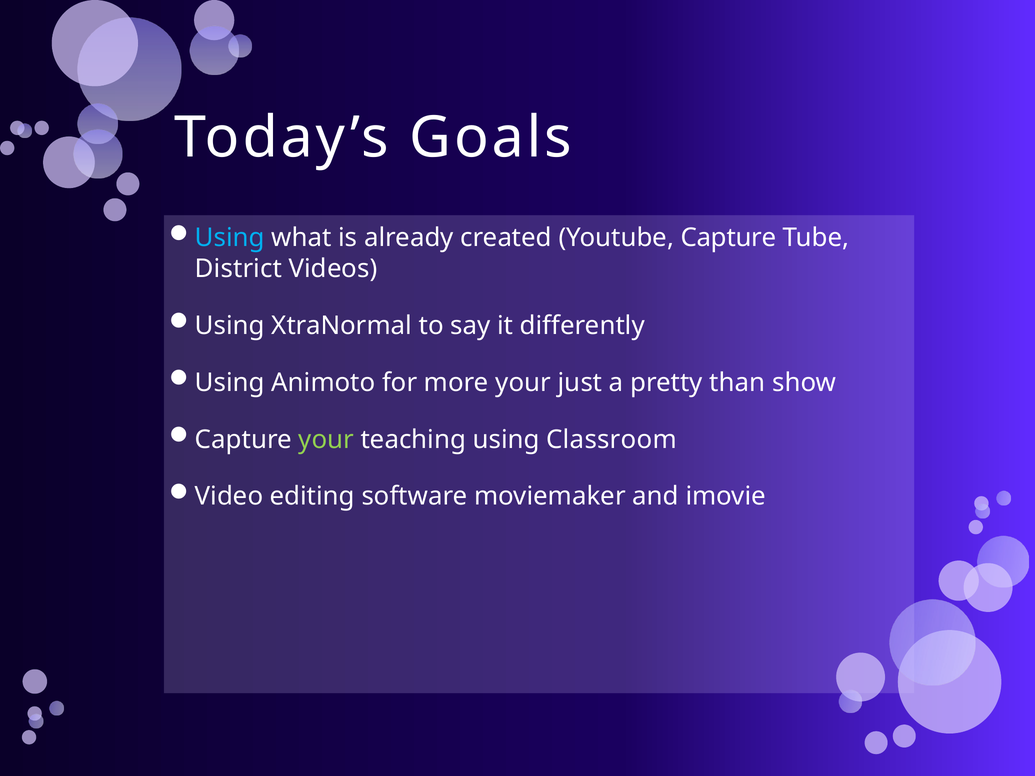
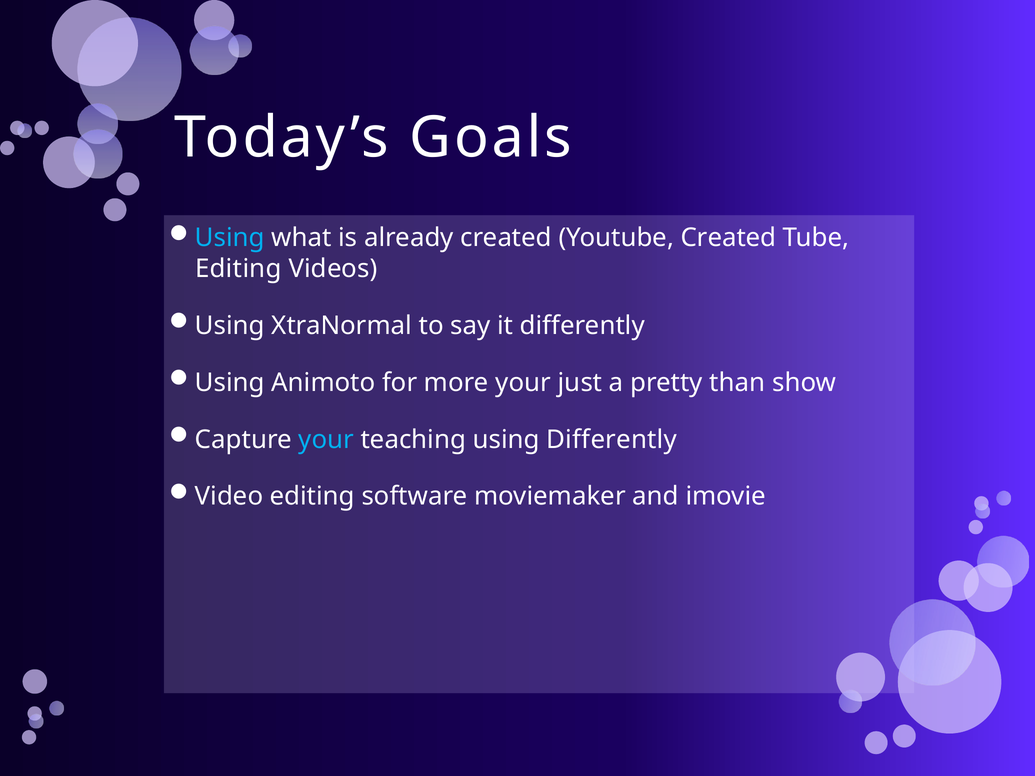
Youtube Capture: Capture -> Created
District at (238, 269): District -> Editing
your at (326, 440) colour: light green -> light blue
using Classroom: Classroom -> Differently
